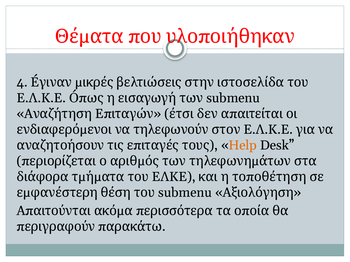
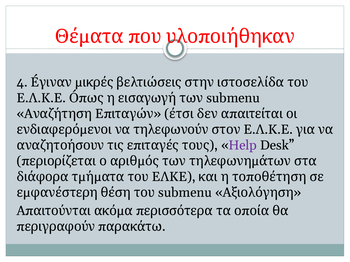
Help colour: orange -> purple
